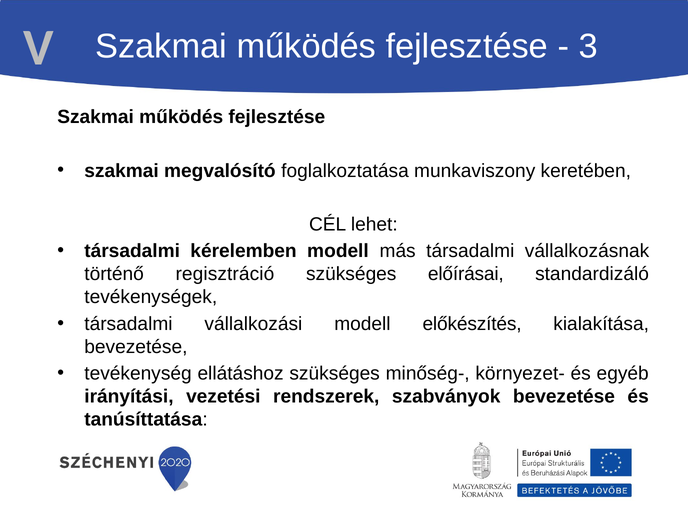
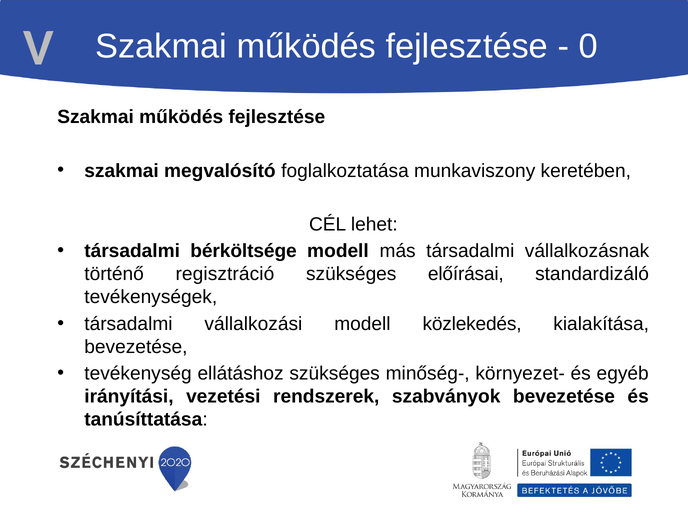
3: 3 -> 0
kérelemben: kérelemben -> bérköltsége
előkészítés: előkészítés -> közlekedés
